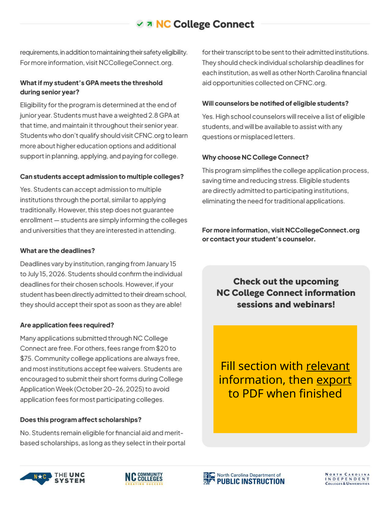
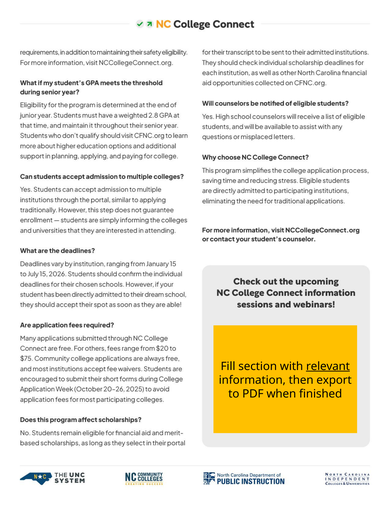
export underline: present -> none
